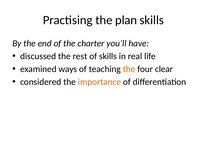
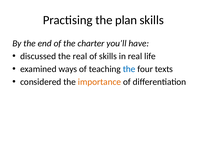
the rest: rest -> real
the at (129, 69) colour: orange -> blue
clear: clear -> texts
